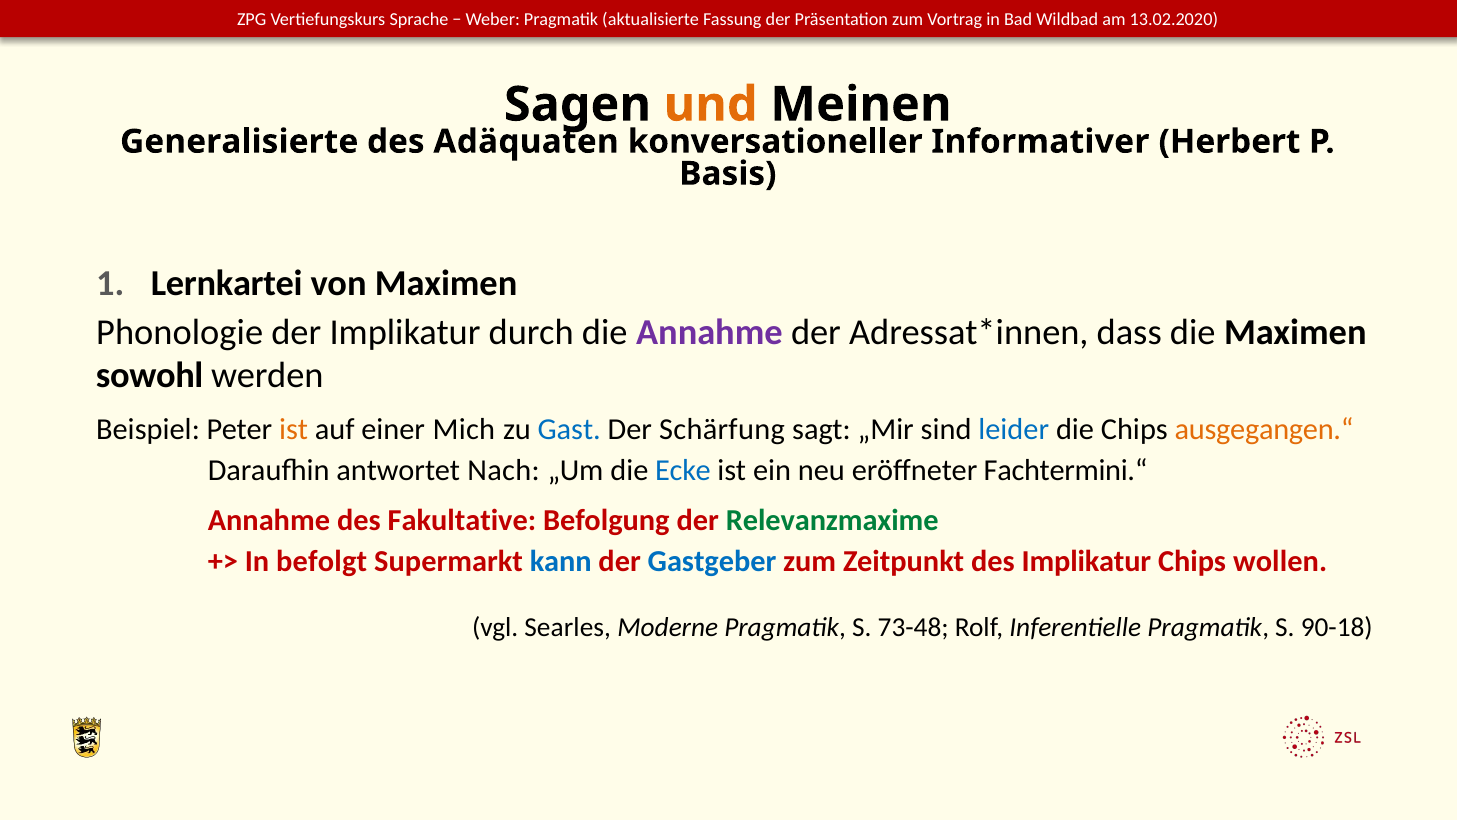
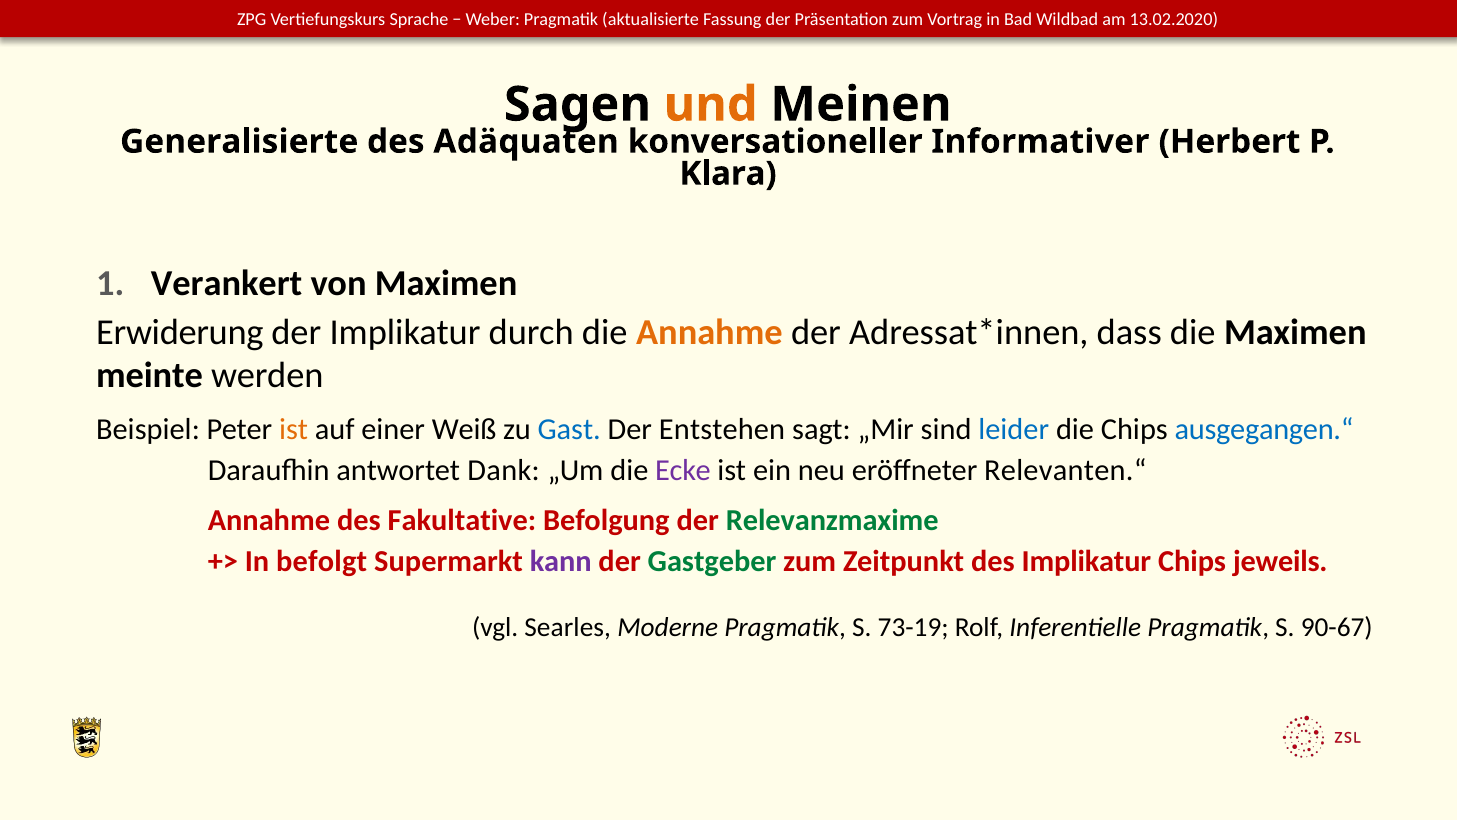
Basis: Basis -> Klara
Lernkartei: Lernkartei -> Verankert
Phonologie: Phonologie -> Erwiderung
Annahme at (709, 332) colour: purple -> orange
sowohl: sowohl -> meinte
Mich: Mich -> Weiß
Schärfung: Schärfung -> Entstehen
ausgegangen.“ colour: orange -> blue
Nach: Nach -> Dank
Ecke colour: blue -> purple
Fachtermini.“: Fachtermini.“ -> Relevanten.“
kann colour: blue -> purple
Gastgeber colour: blue -> green
wollen: wollen -> jeweils
73-48: 73-48 -> 73-19
90-18: 90-18 -> 90-67
